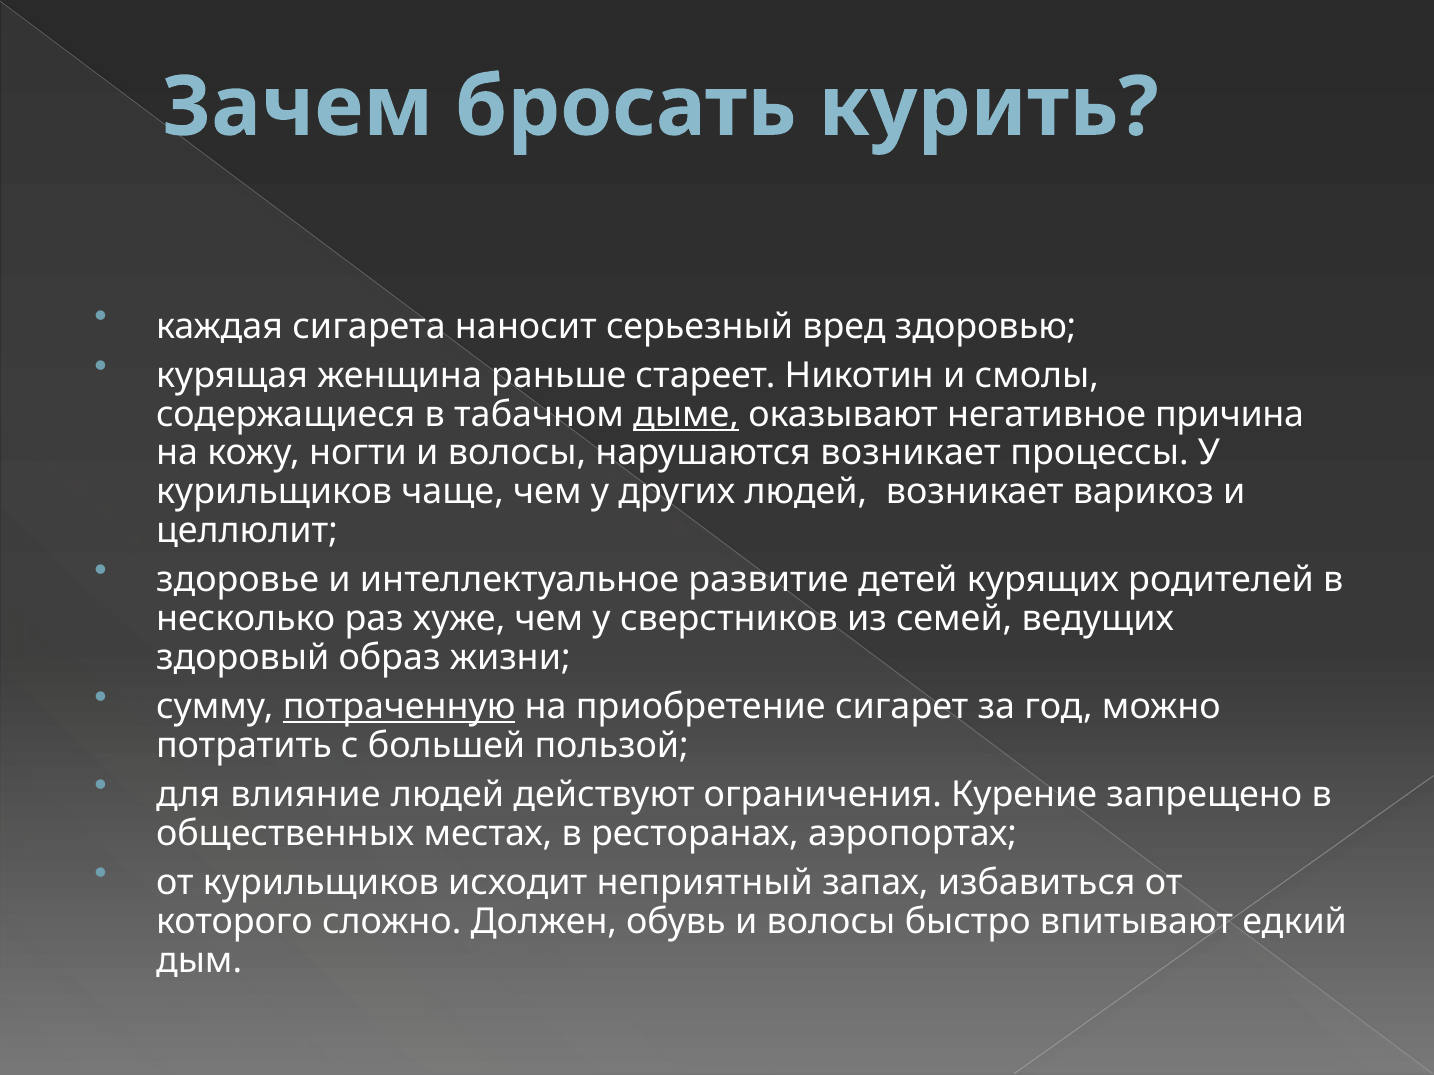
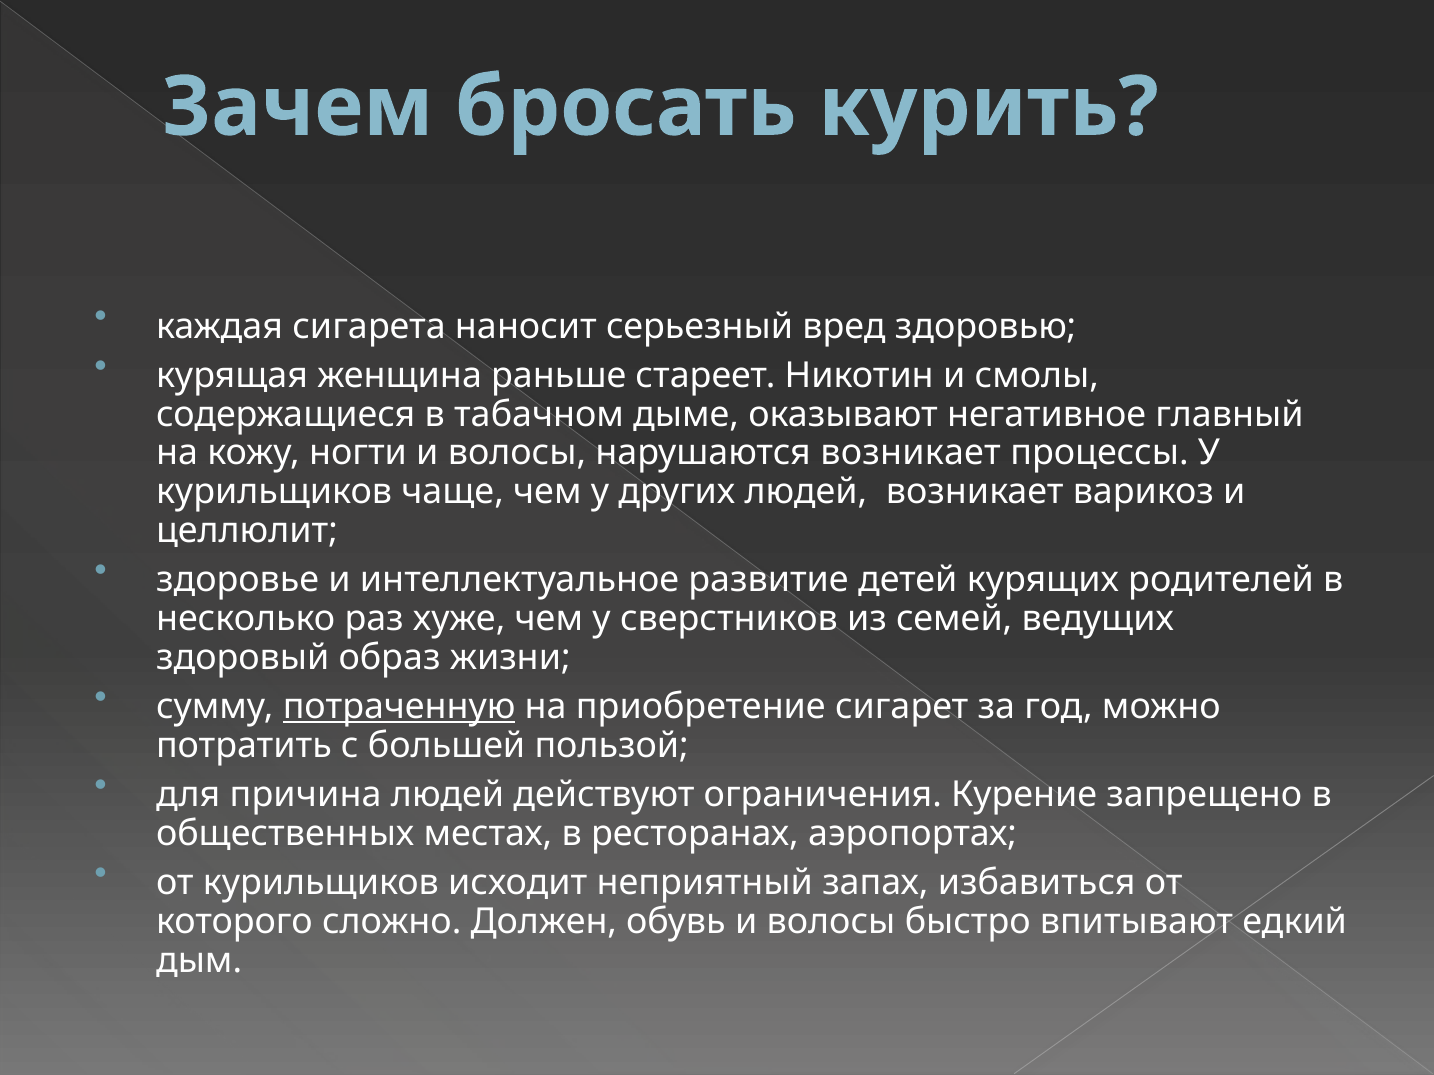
дыме underline: present -> none
причина: причина -> главный
влияние: влияние -> причина
